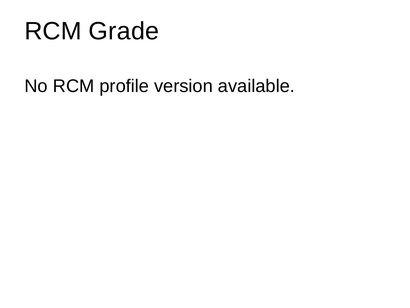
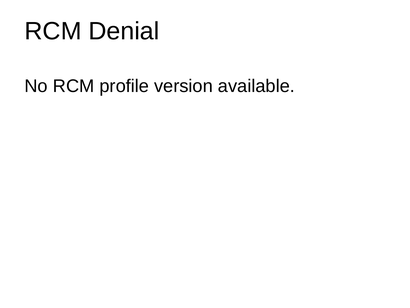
Grade: Grade -> Denial
